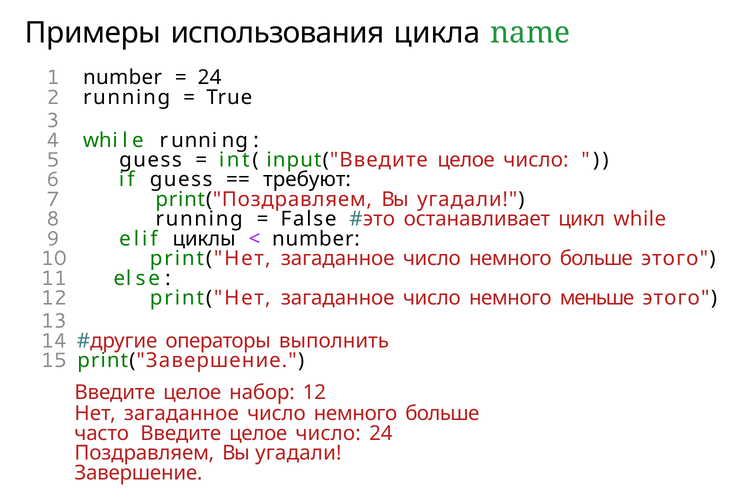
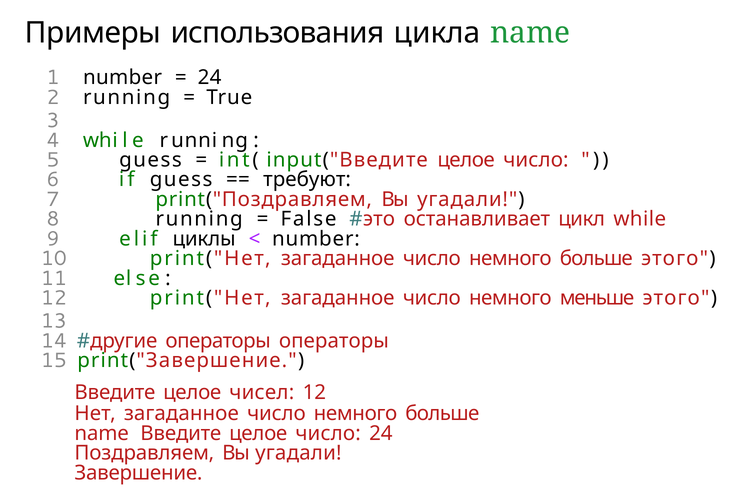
операторы выполнить: выполнить -> операторы
набор: набор -> чисел
часто at (102, 434): часто -> name
